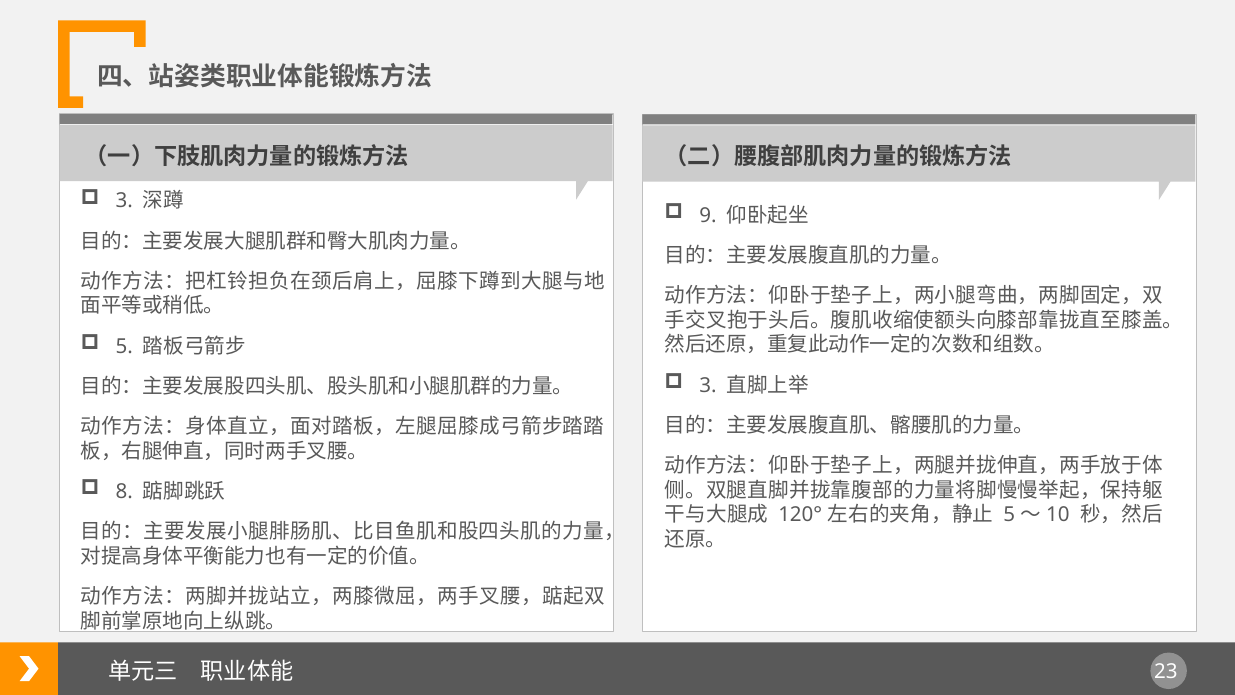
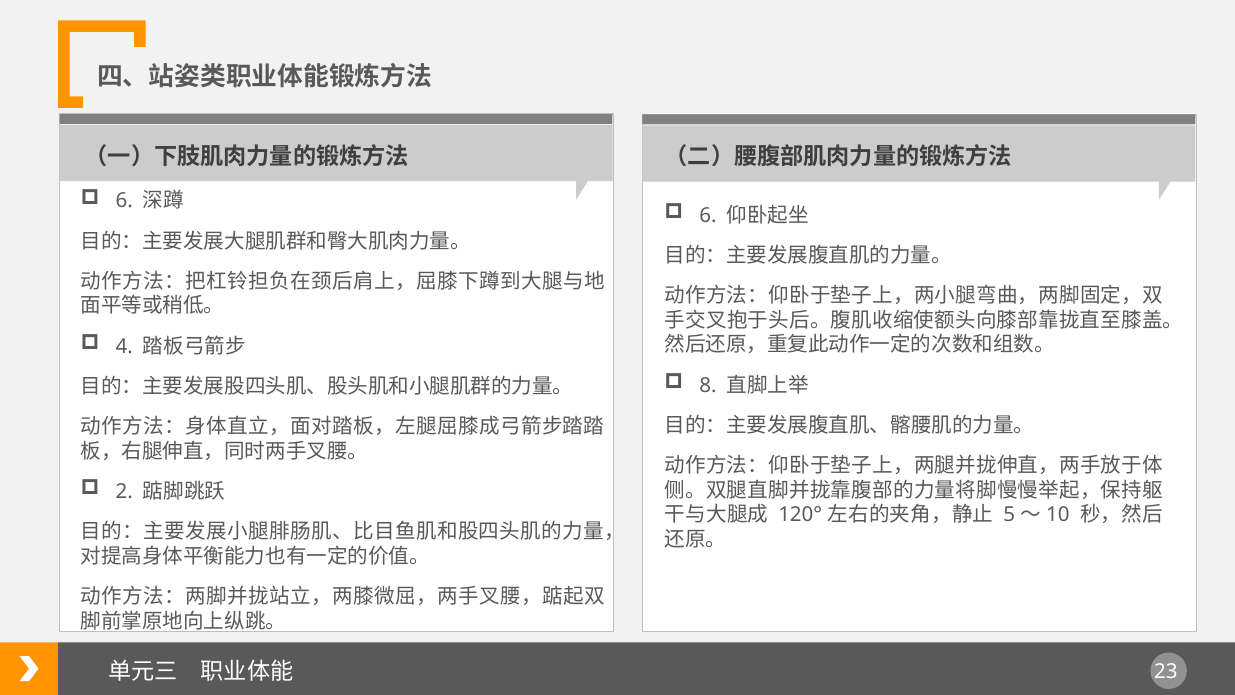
3 at (124, 201): 3 -> 6
9 at (708, 215): 9 -> 6
5 at (124, 346): 5 -> 4
3 at (708, 385): 3 -> 8
8: 8 -> 2
